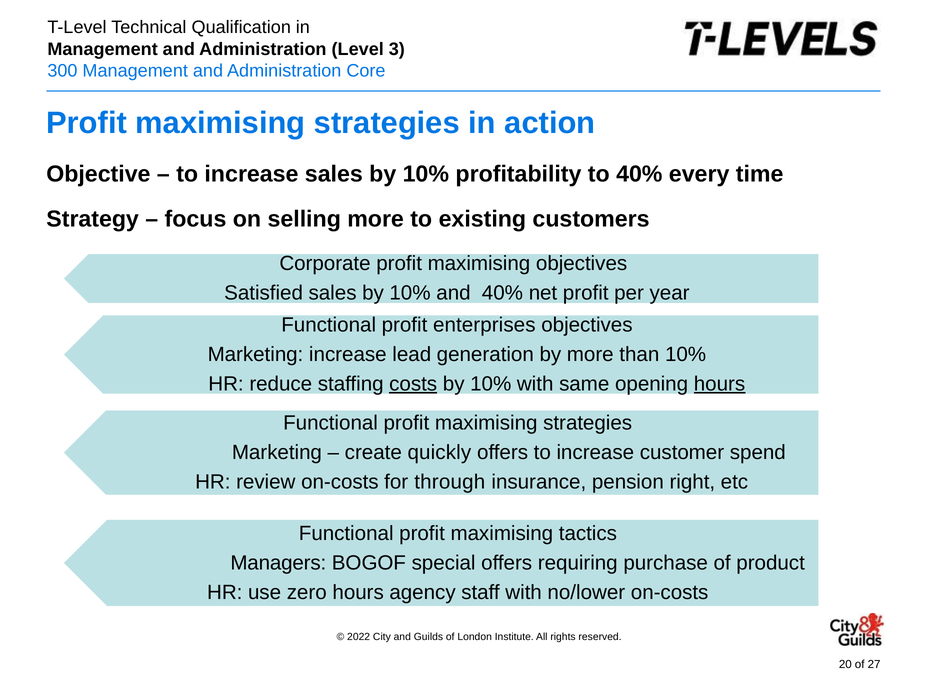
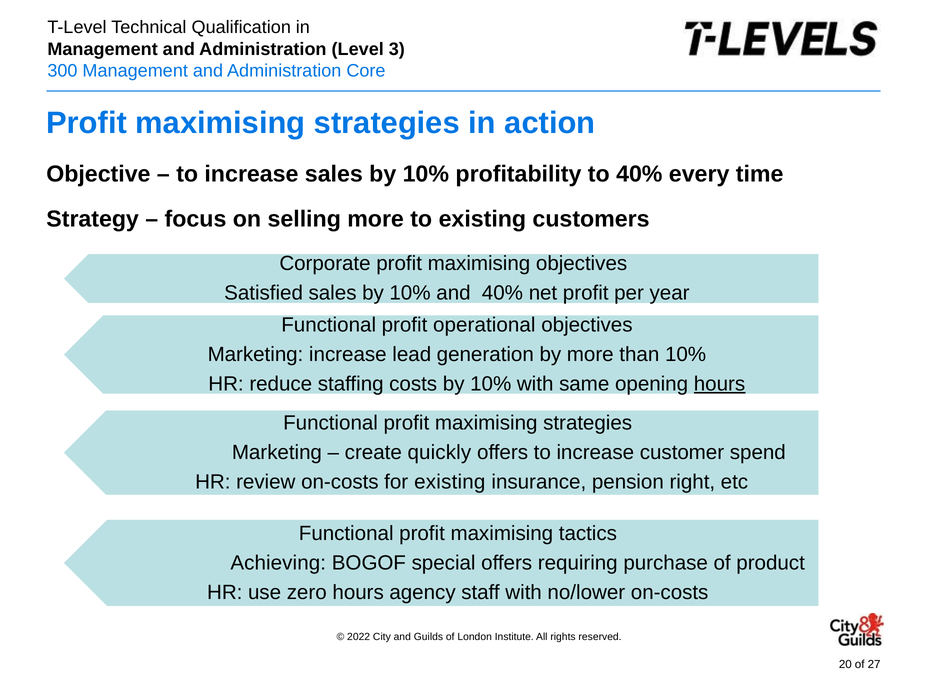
enterprises: enterprises -> operational
costs underline: present -> none
for through: through -> existing
Managers: Managers -> Achieving
